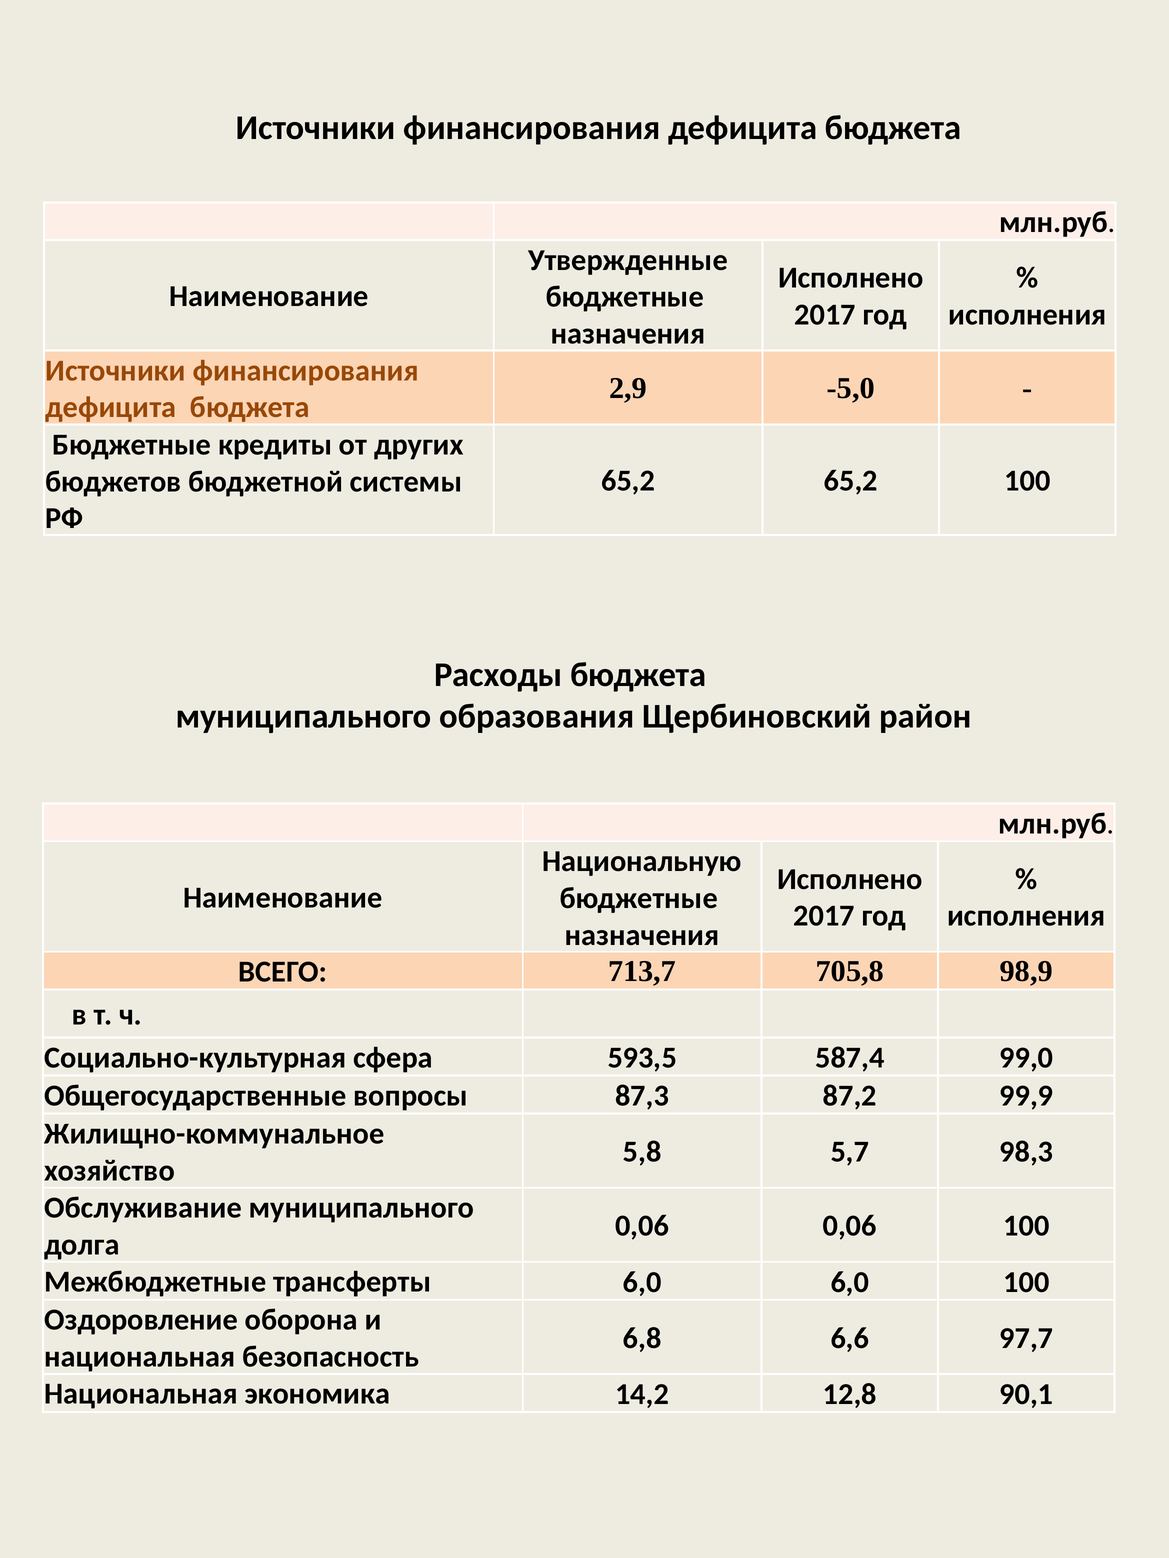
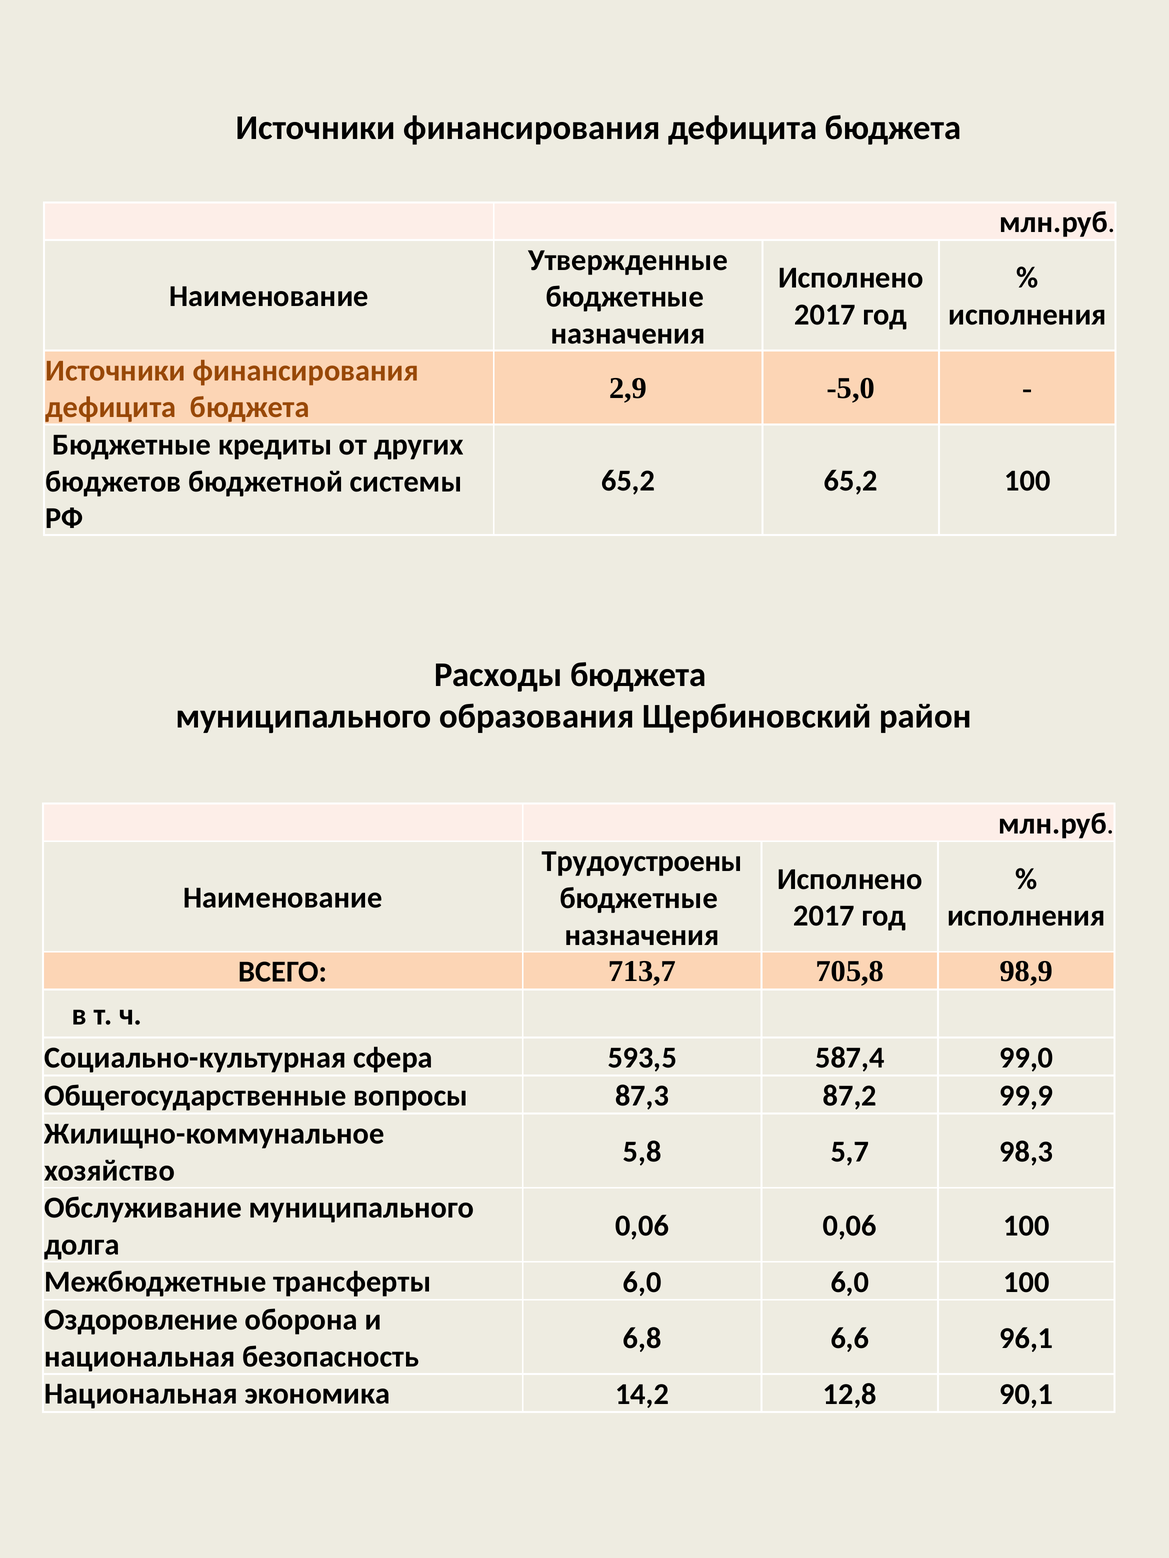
Национальную: Национальную -> Трудоустроены
97,7: 97,7 -> 96,1
